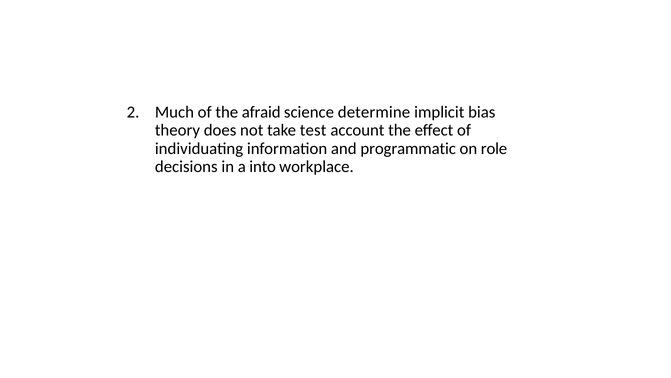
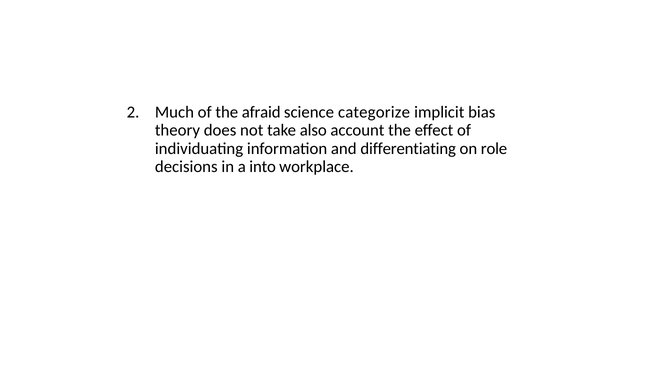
determine: determine -> categorize
test: test -> also
programmatic: programmatic -> differentiating
